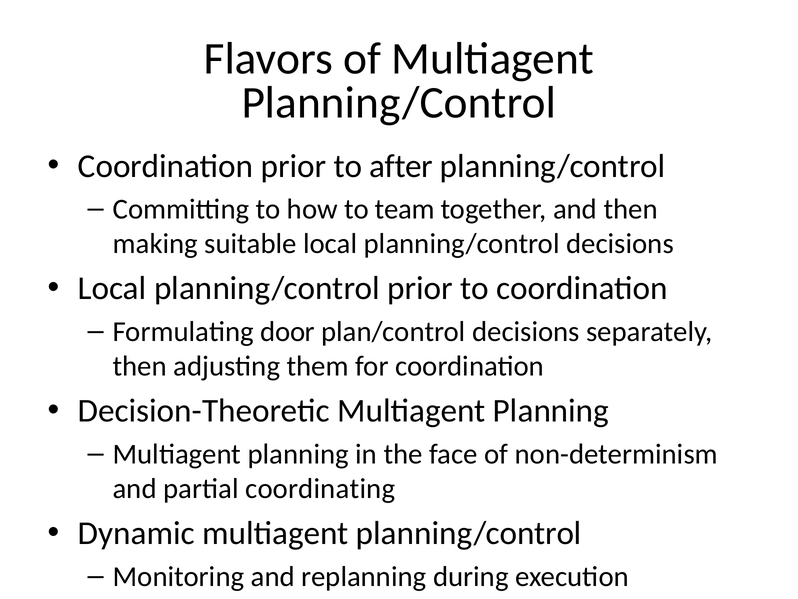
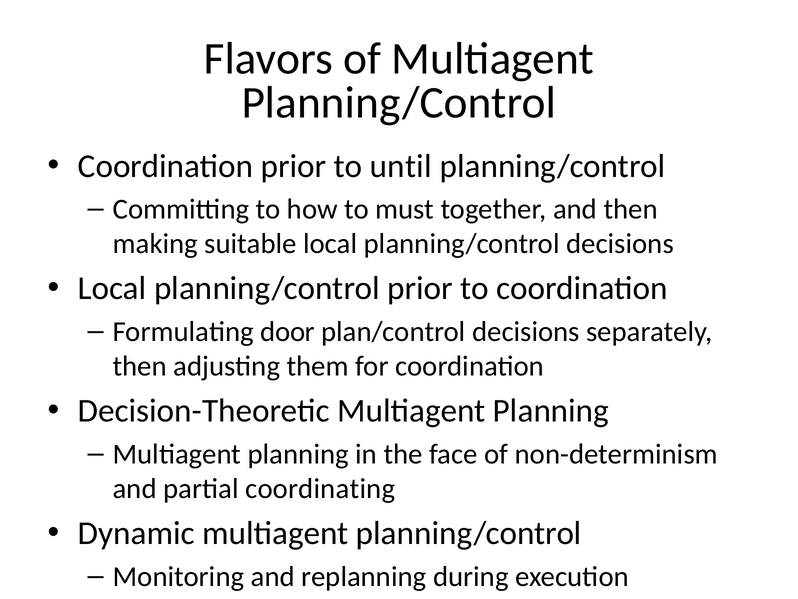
after: after -> until
team: team -> must
